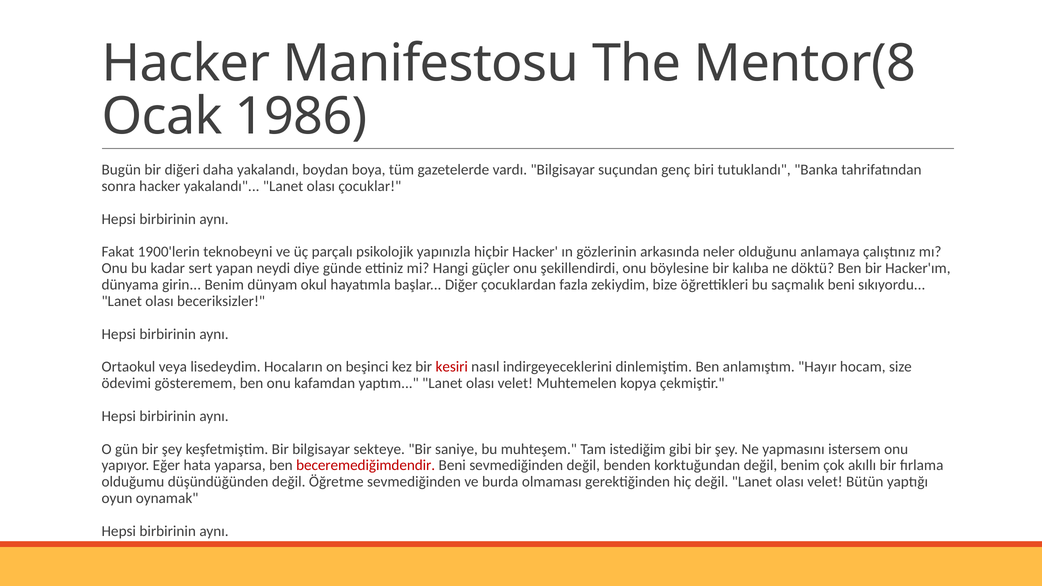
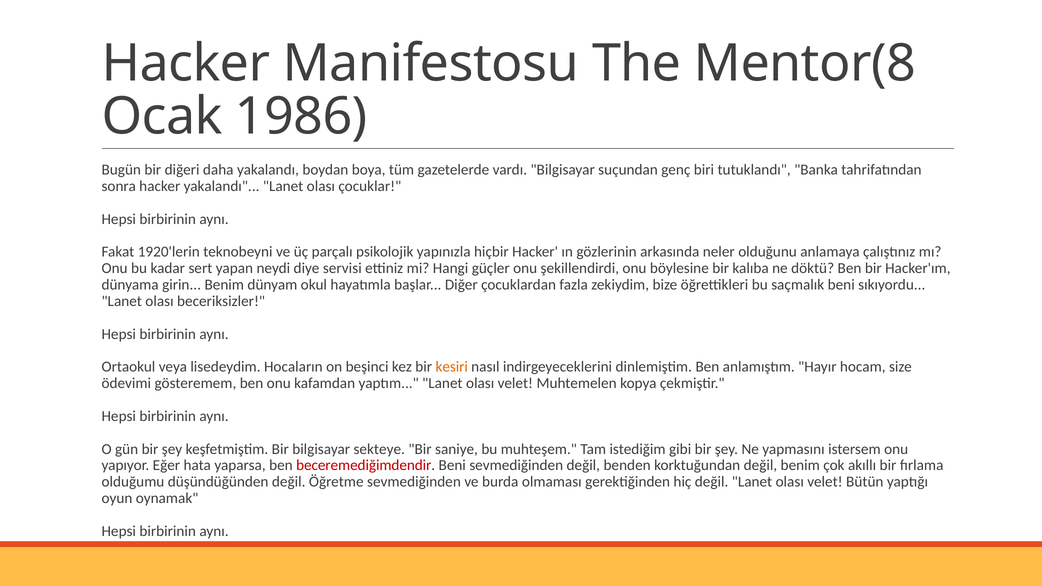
1900'lerin: 1900'lerin -> 1920'lerin
günde: günde -> servisi
kesiri colour: red -> orange
